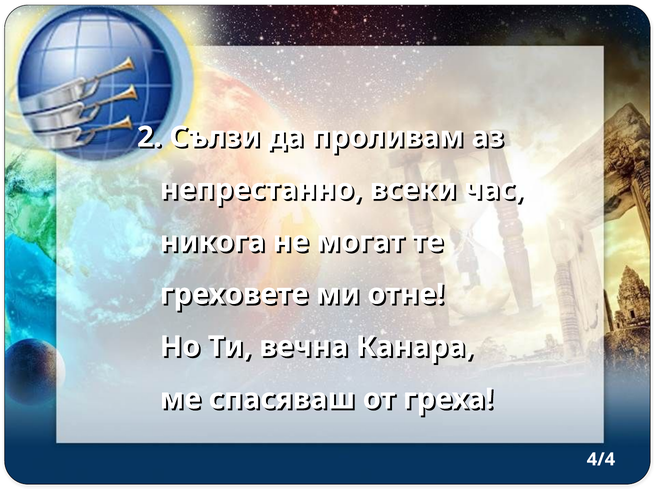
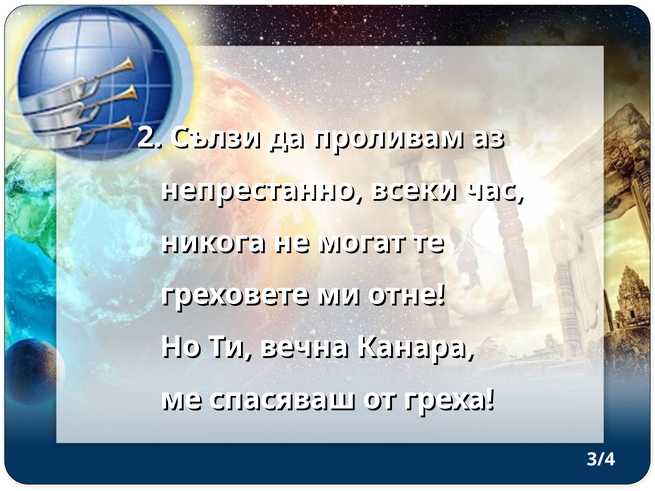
4/4: 4/4 -> 3/4
